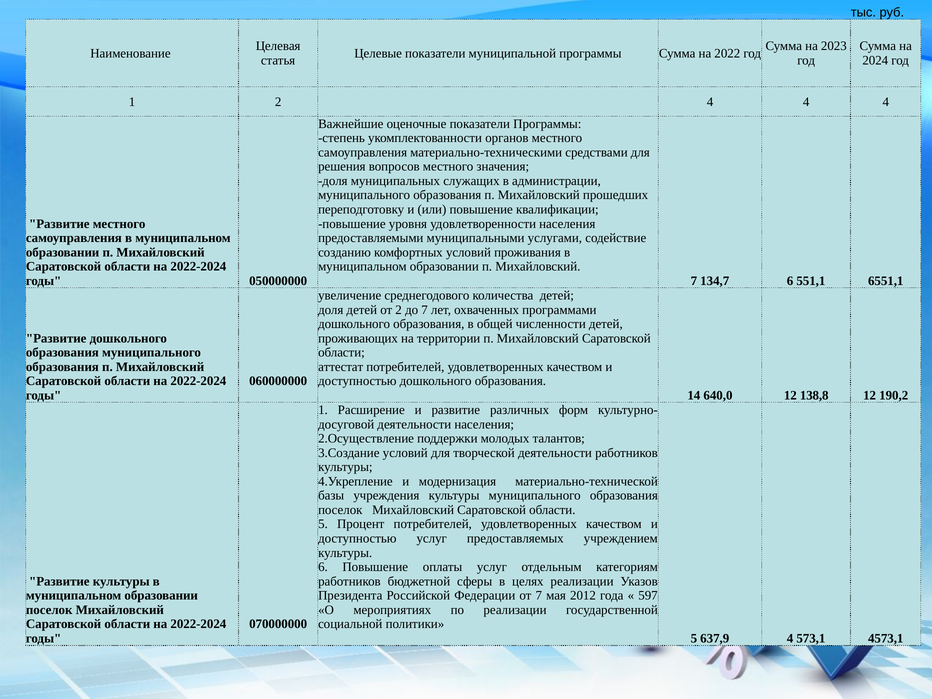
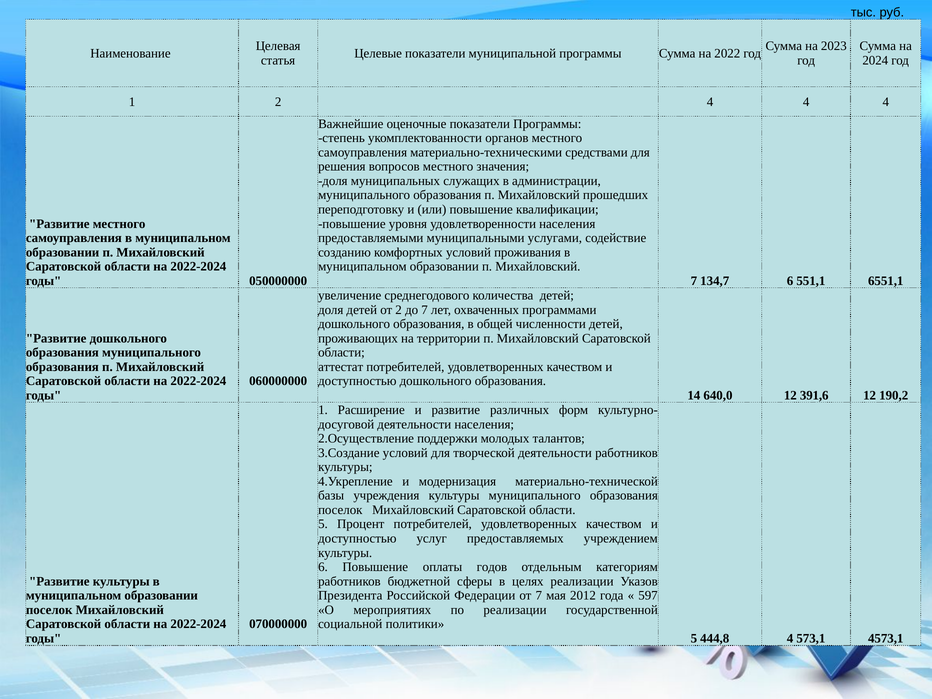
138,8: 138,8 -> 391,6
оплаты услуг: услуг -> годов
637,9: 637,9 -> 444,8
